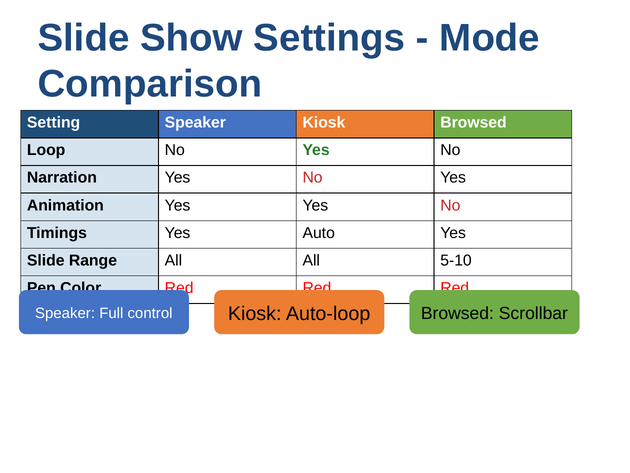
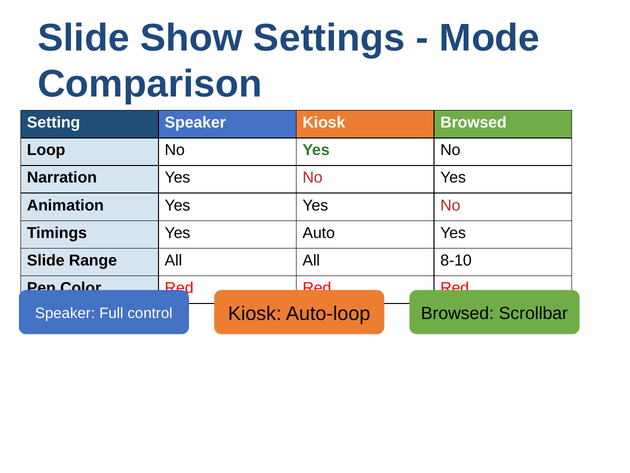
5-10: 5-10 -> 8-10
